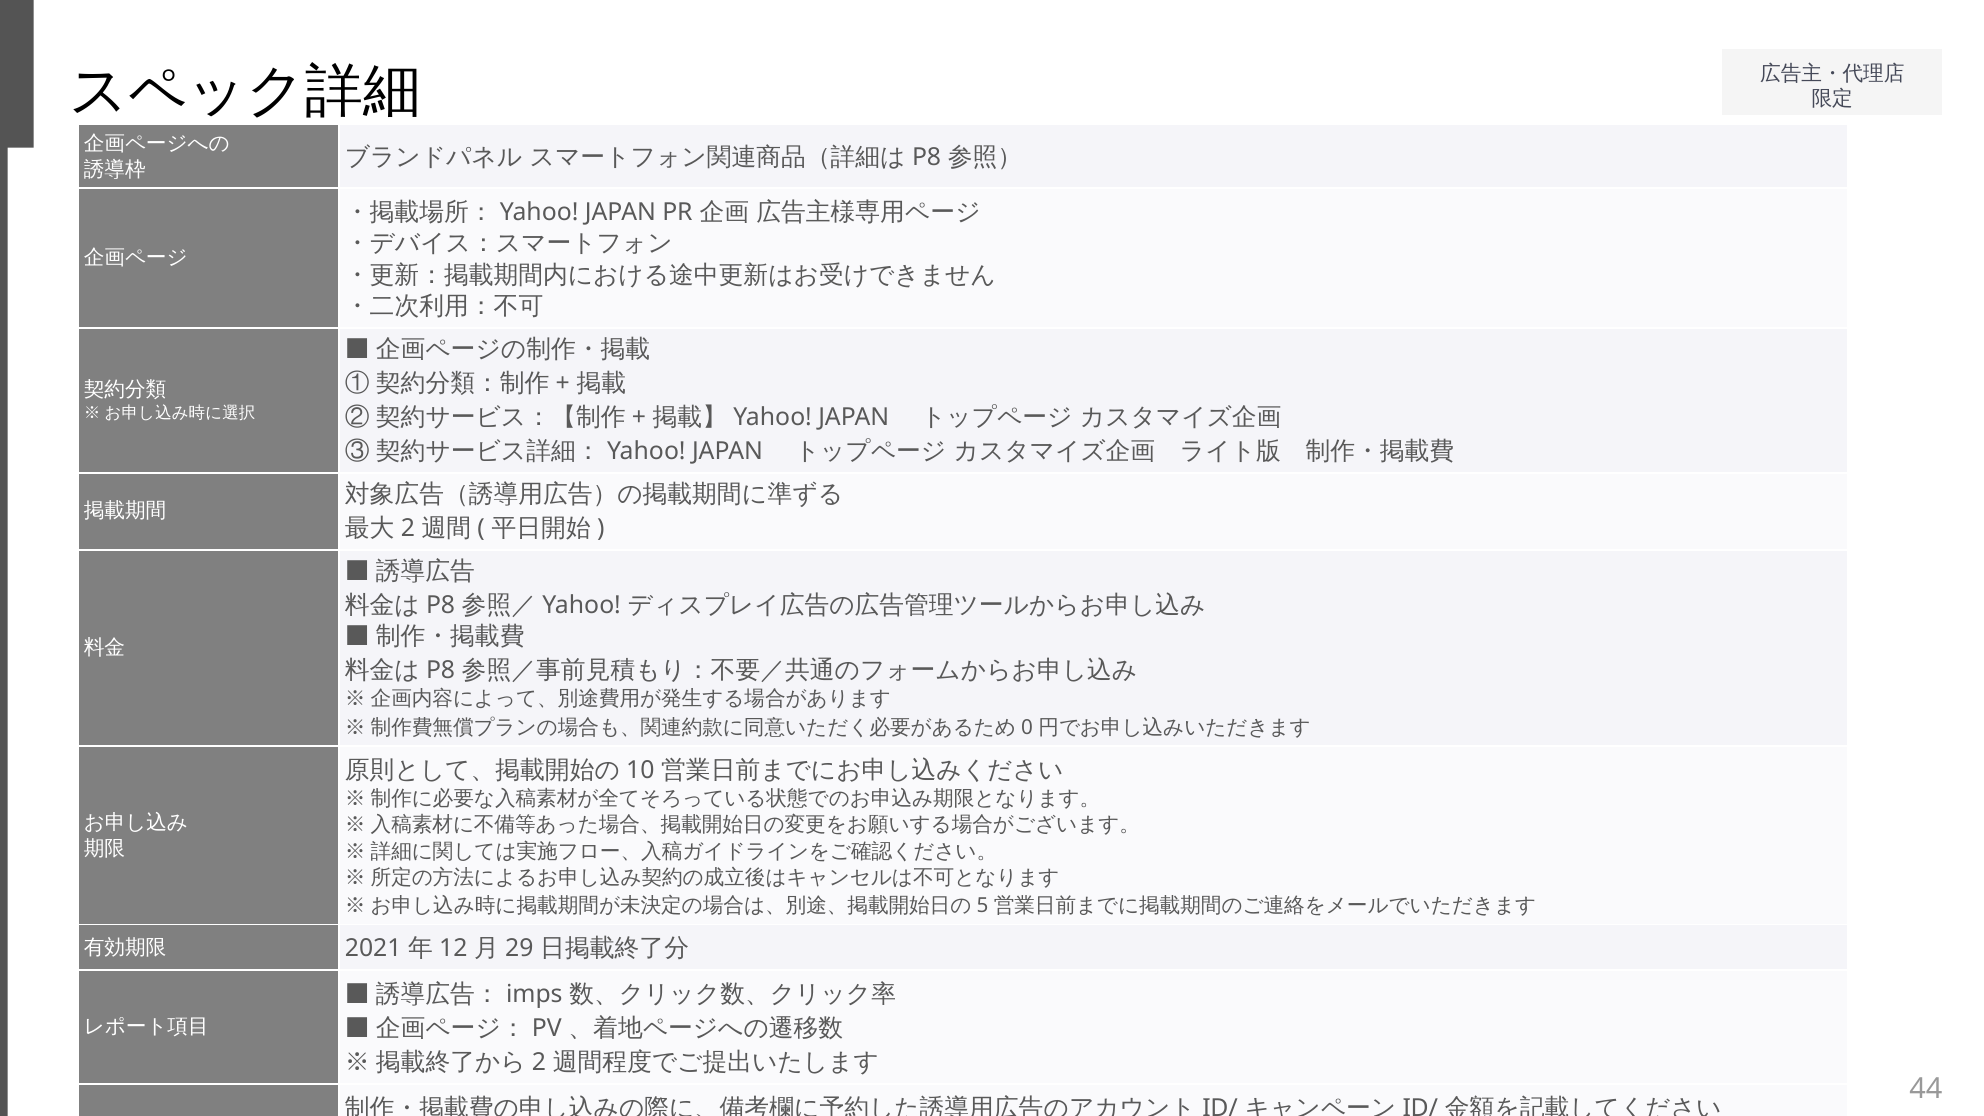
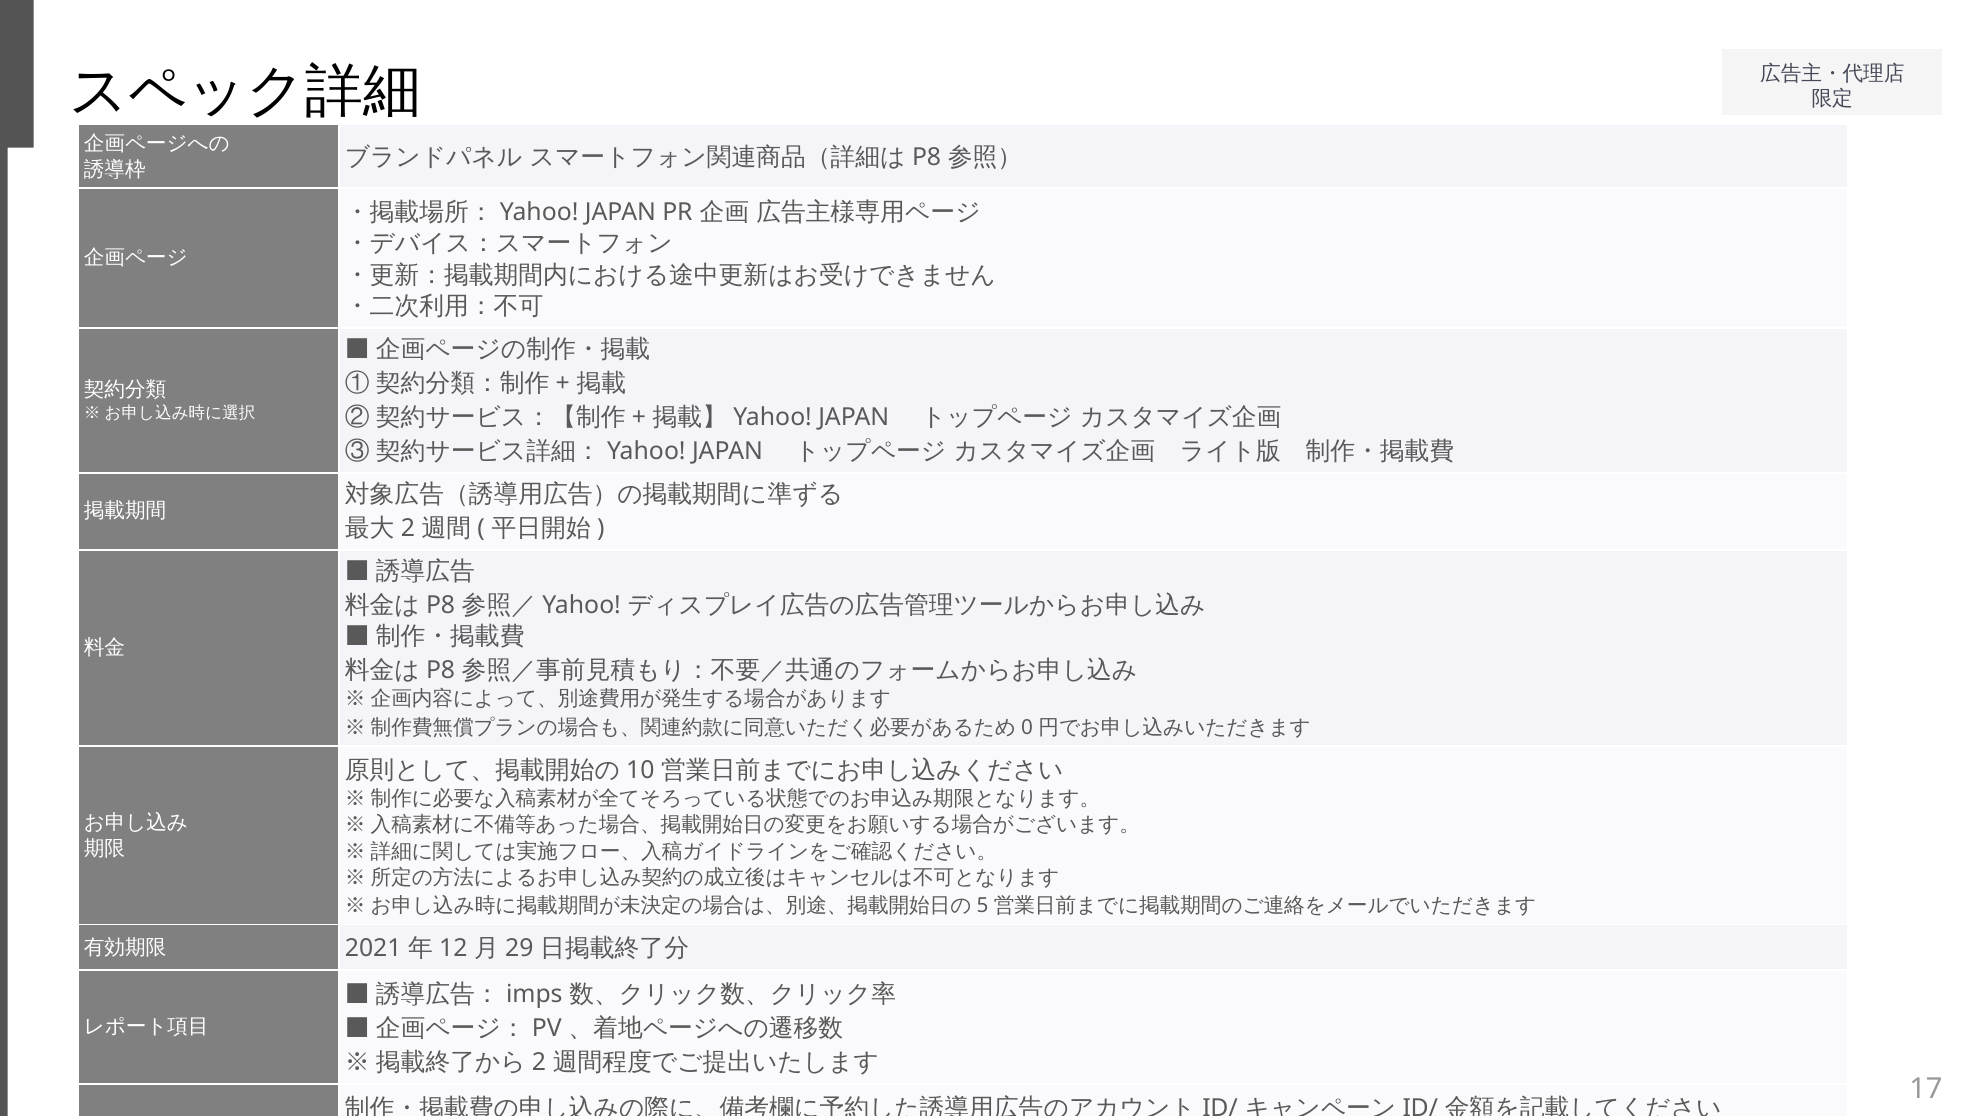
44: 44 -> 17
